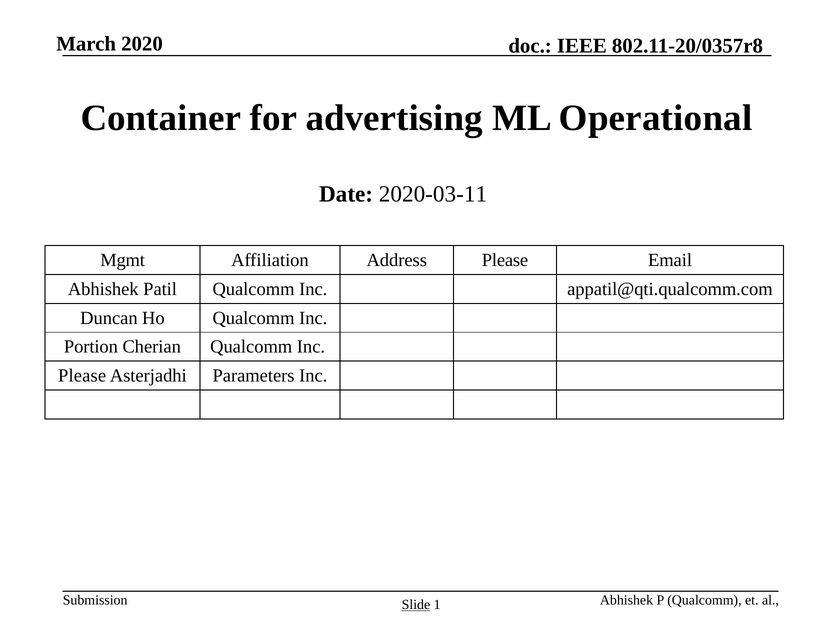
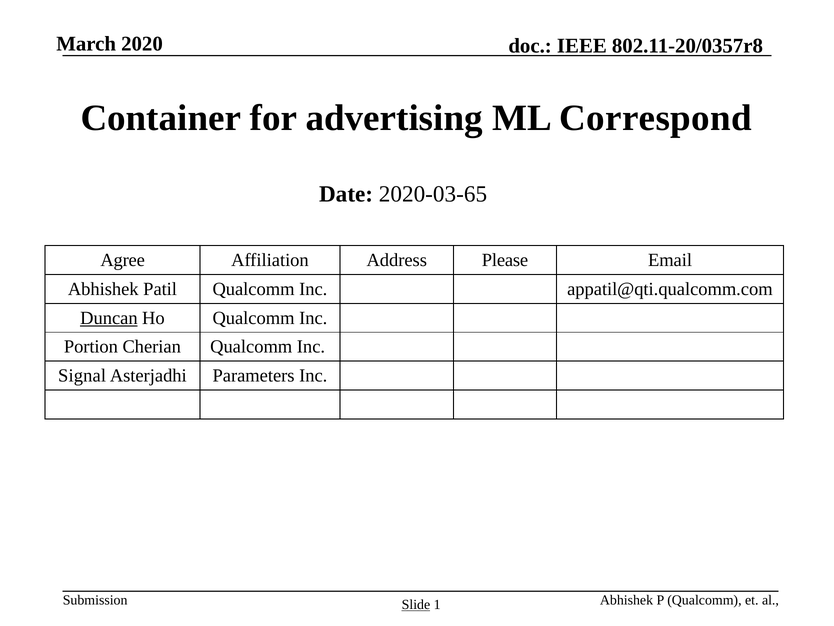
Operational: Operational -> Correspond
2020-03-11: 2020-03-11 -> 2020-03-65
Mgmt: Mgmt -> Agree
Duncan underline: none -> present
Please at (82, 376): Please -> Signal
